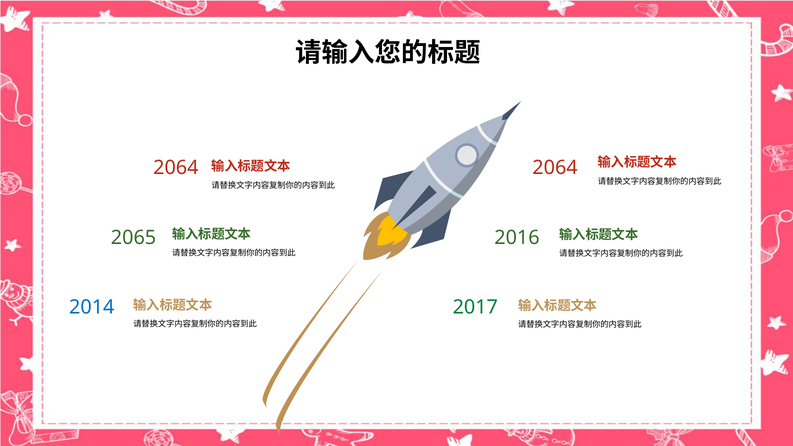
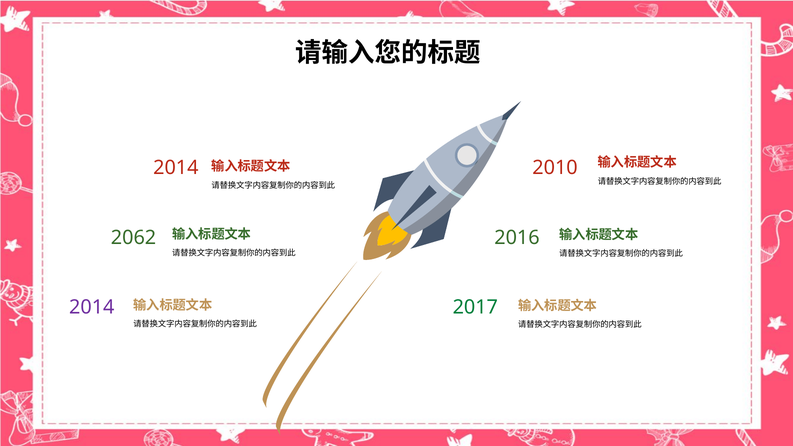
2064 at (176, 167): 2064 -> 2014
2064 at (555, 167): 2064 -> 2010
2065: 2065 -> 2062
2014 at (92, 307) colour: blue -> purple
